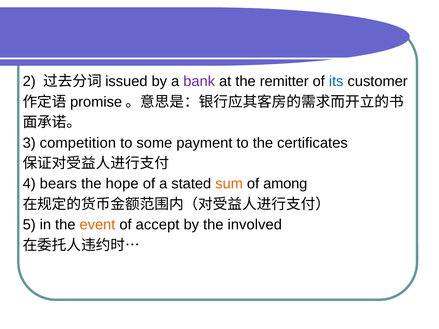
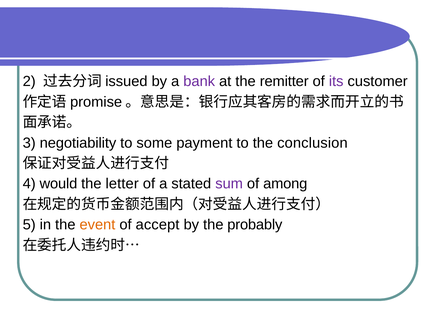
its colour: blue -> purple
competition: competition -> negotiability
certificates: certificates -> conclusion
bears: bears -> would
hope: hope -> letter
sum colour: orange -> purple
involved: involved -> probably
